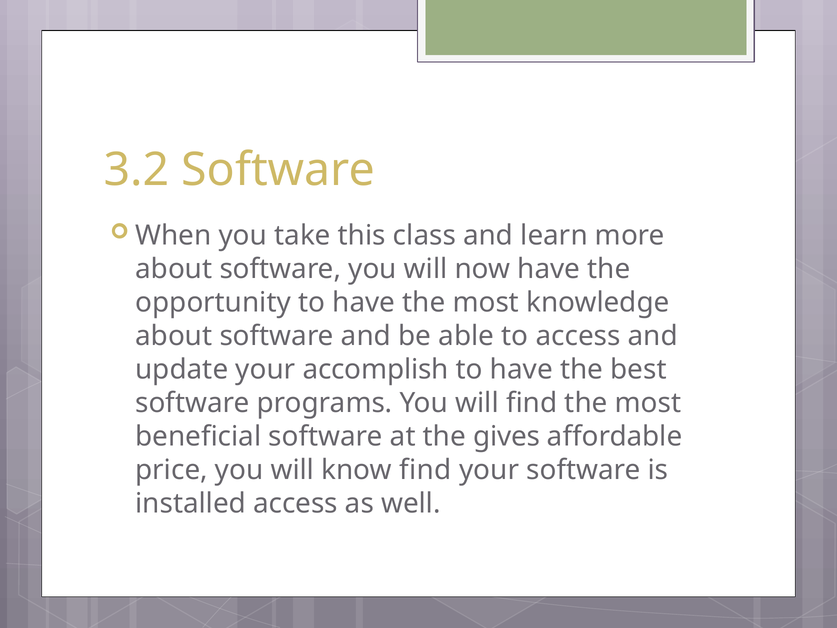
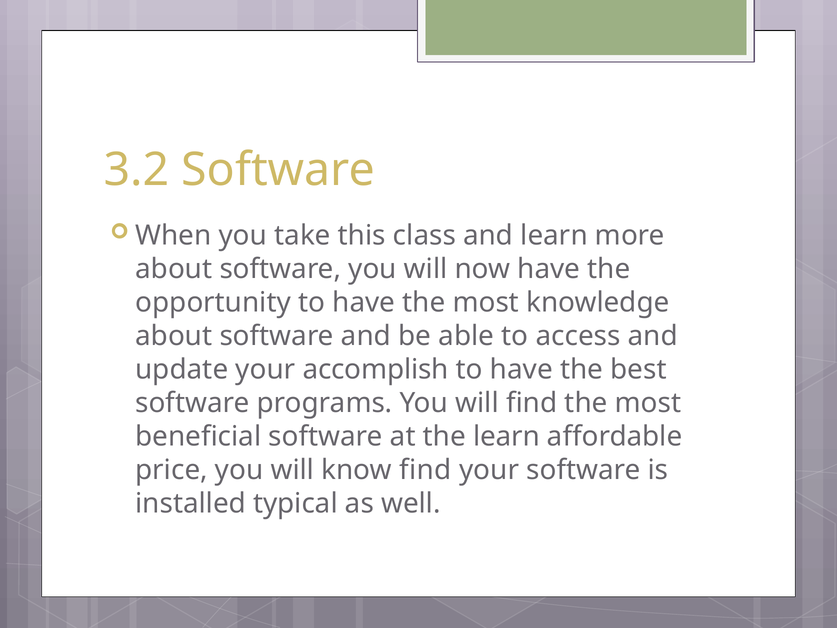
the gives: gives -> learn
installed access: access -> typical
